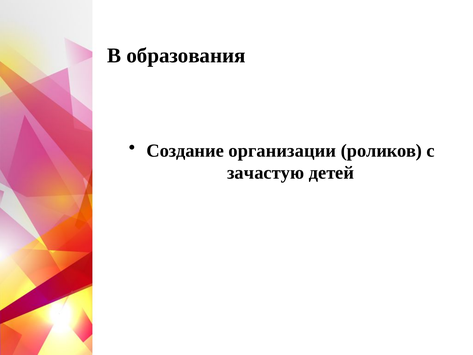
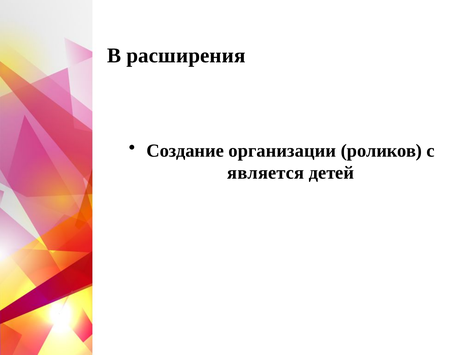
образования: образования -> расширения
зачастую: зачастую -> является
